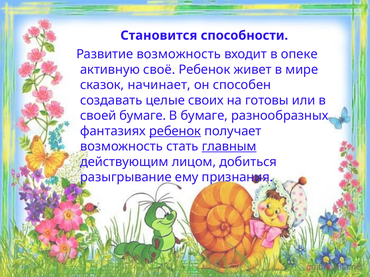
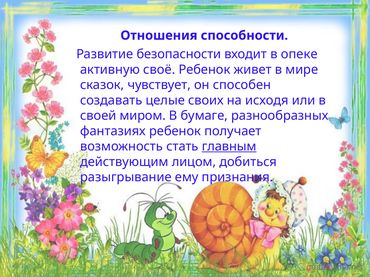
Становится: Становится -> Отношения
Развитие возможность: возможность -> безопасности
начинает: начинает -> чувствует
готовы: готовы -> исходя
своей бумаге: бумаге -> миром
ребенок at (175, 131) underline: present -> none
